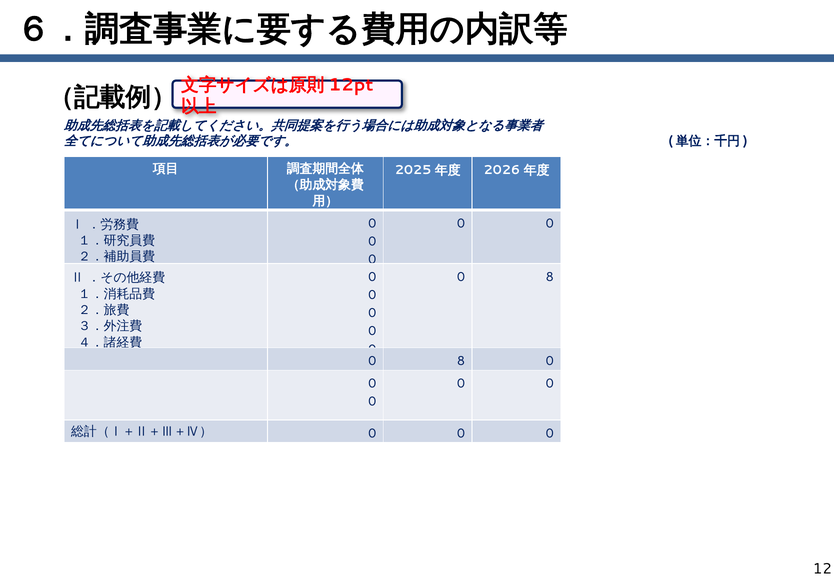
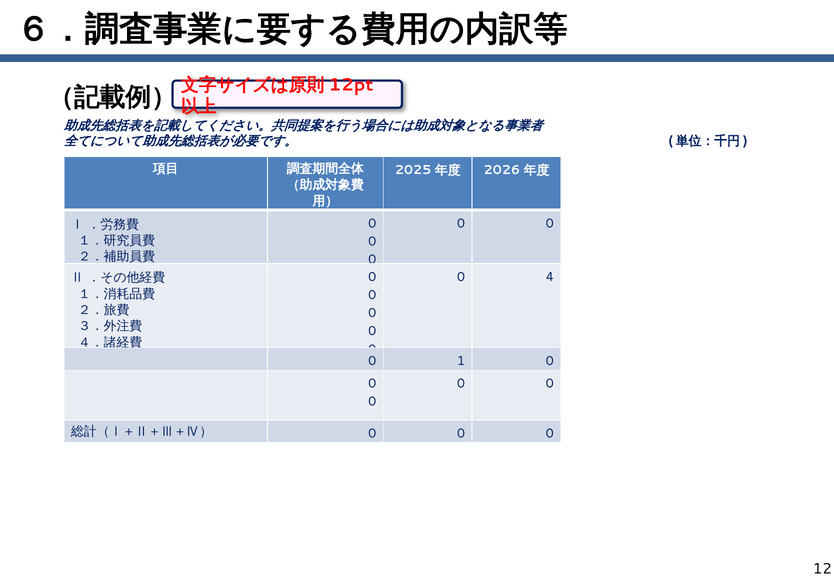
8 at (550, 277): 8 -> 4
8 at (461, 361): 8 -> 1
